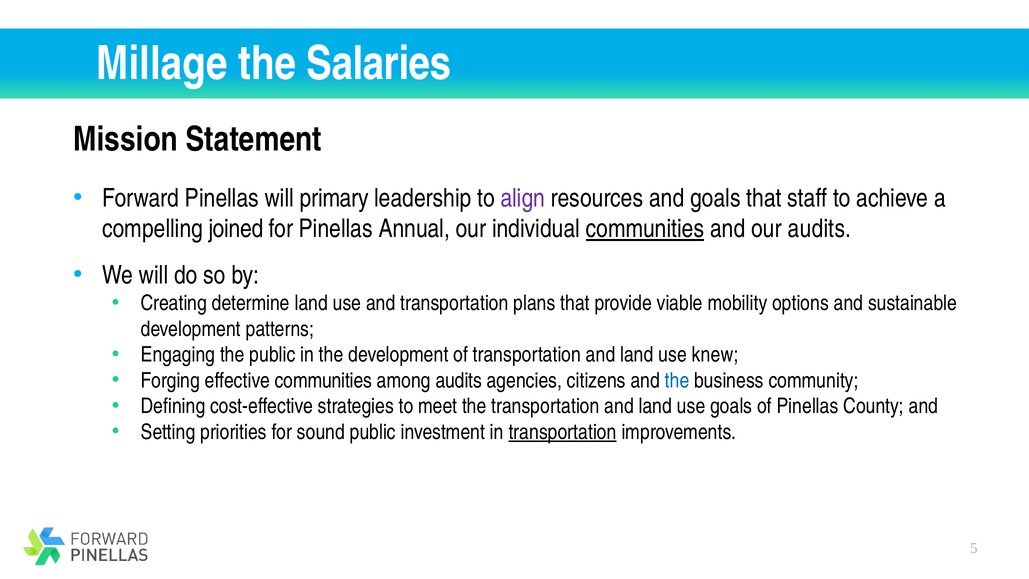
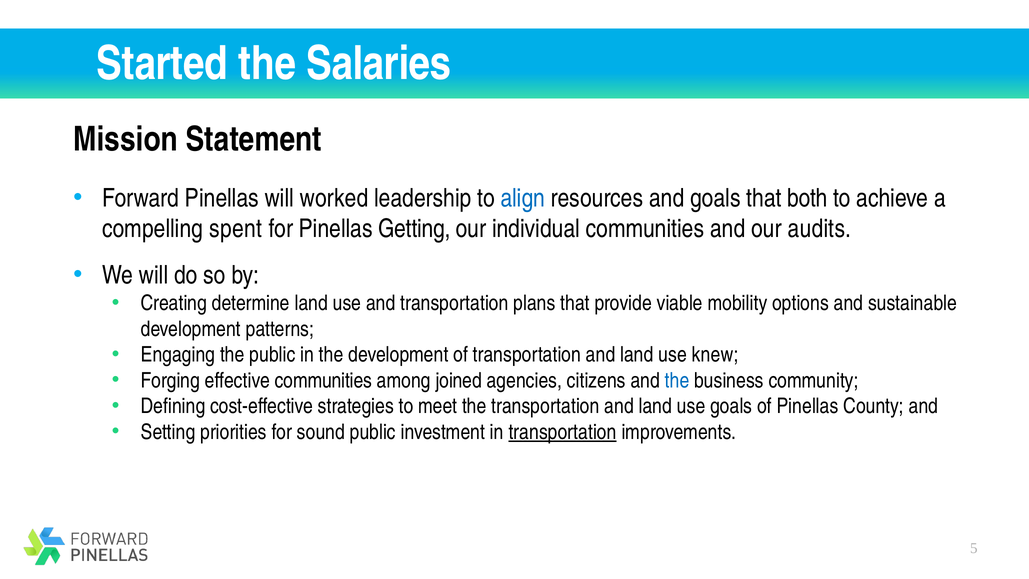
Millage: Millage -> Started
primary: primary -> worked
align colour: purple -> blue
staff: staff -> both
joined: joined -> spent
Annual: Annual -> Getting
communities at (645, 229) underline: present -> none
among audits: audits -> joined
